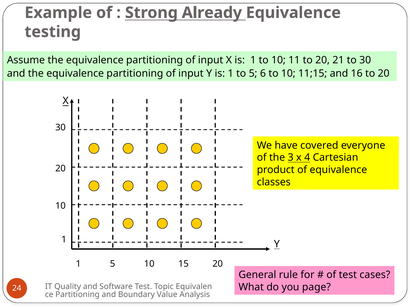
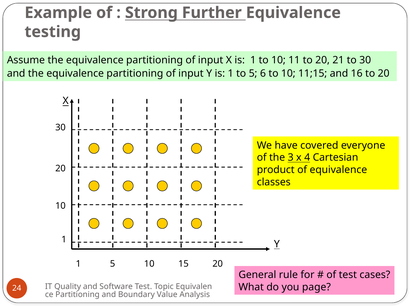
Already: Already -> Further
